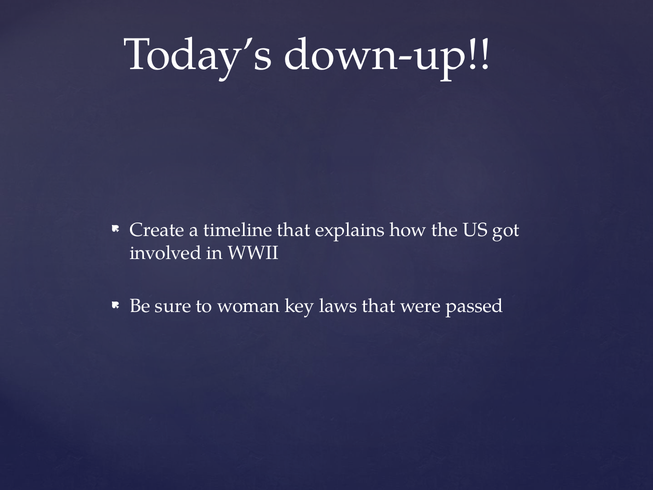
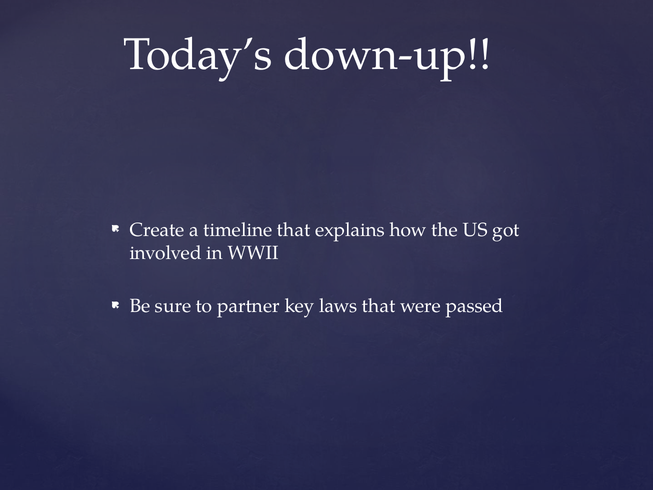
woman: woman -> partner
